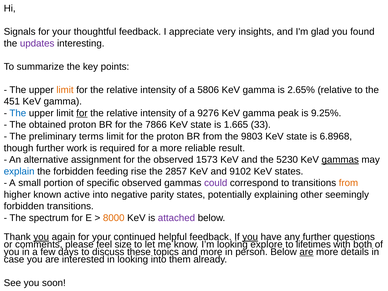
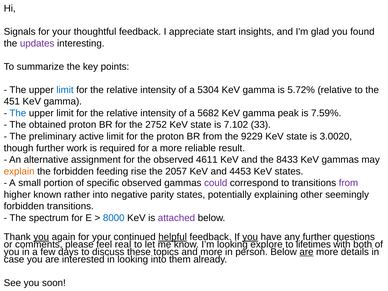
very: very -> start
limit at (65, 90) colour: orange -> blue
5806: 5806 -> 5304
2.65%: 2.65% -> 5.72%
for at (82, 113) underline: present -> none
9276: 9276 -> 5682
9.25%: 9.25% -> 7.59%
7866: 7866 -> 2752
1.665: 1.665 -> 7.102
terms: terms -> active
9803: 9803 -> 9229
6.8968: 6.8968 -> 3.0020
1573: 1573 -> 4611
5230: 5230 -> 8433
gammas at (340, 160) underline: present -> none
explain colour: blue -> orange
2857: 2857 -> 2057
9102: 9102 -> 4453
from at (348, 183) colour: orange -> purple
active: active -> rather
8000 colour: orange -> blue
helpful underline: none -> present
size: size -> real
